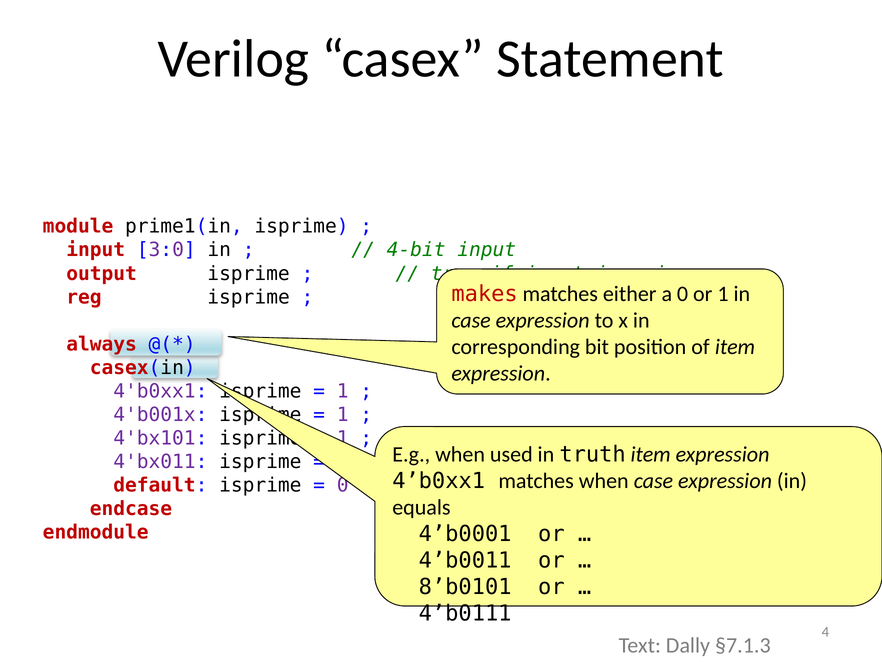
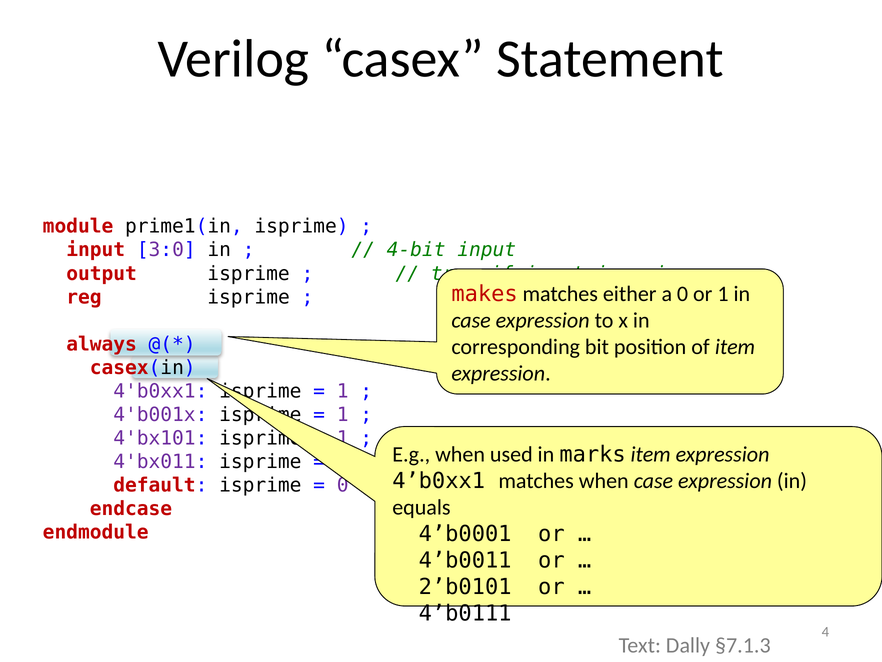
truth: truth -> marks
8’b0101: 8’b0101 -> 2’b0101
